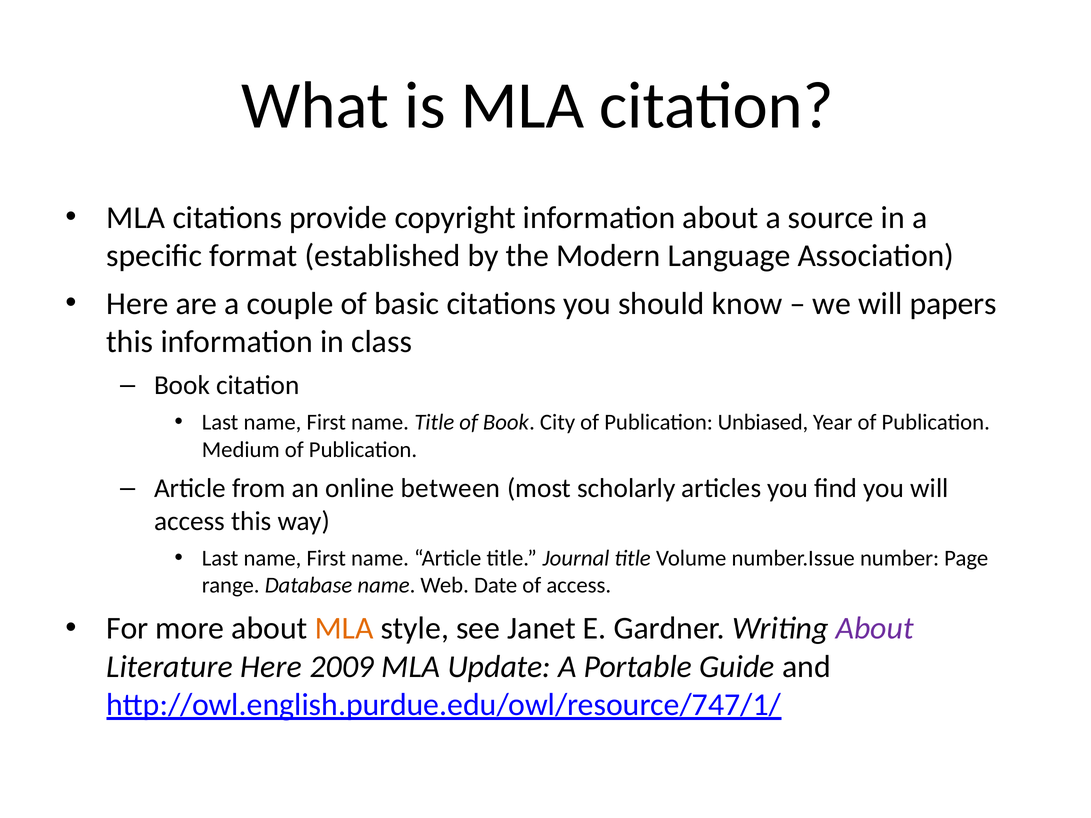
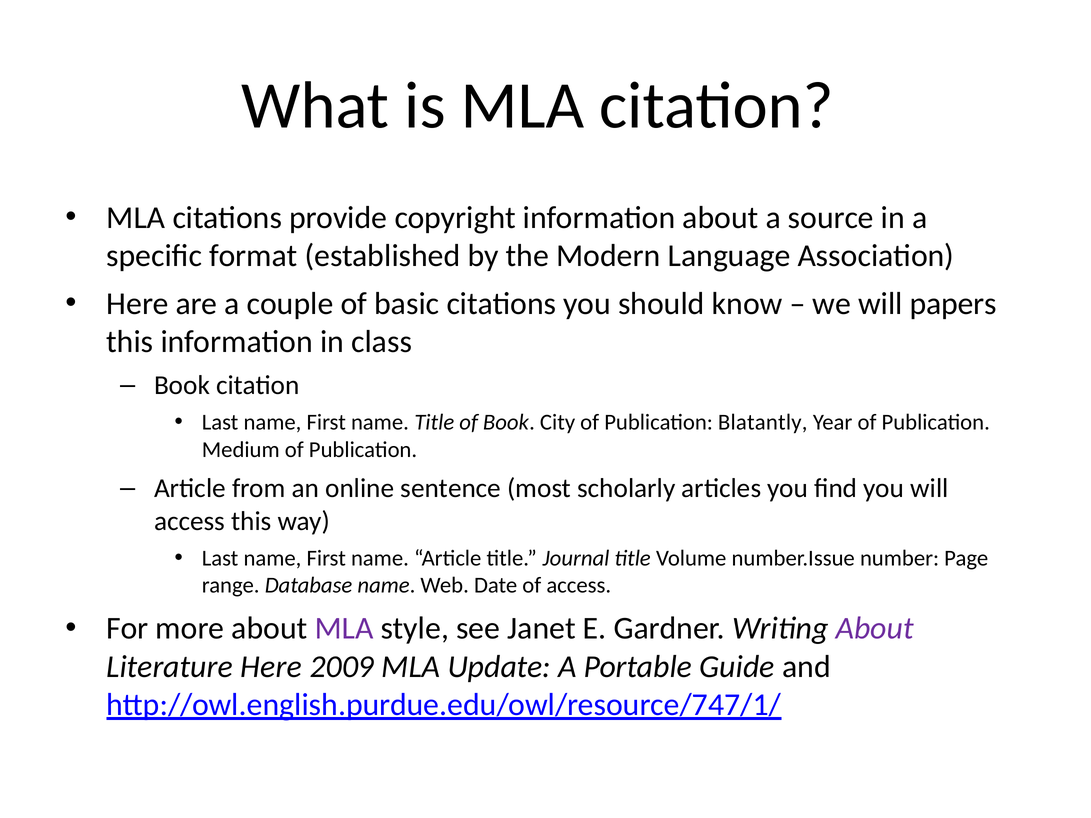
Unbiased: Unbiased -> Blatantly
between: between -> sentence
MLA at (344, 629) colour: orange -> purple
